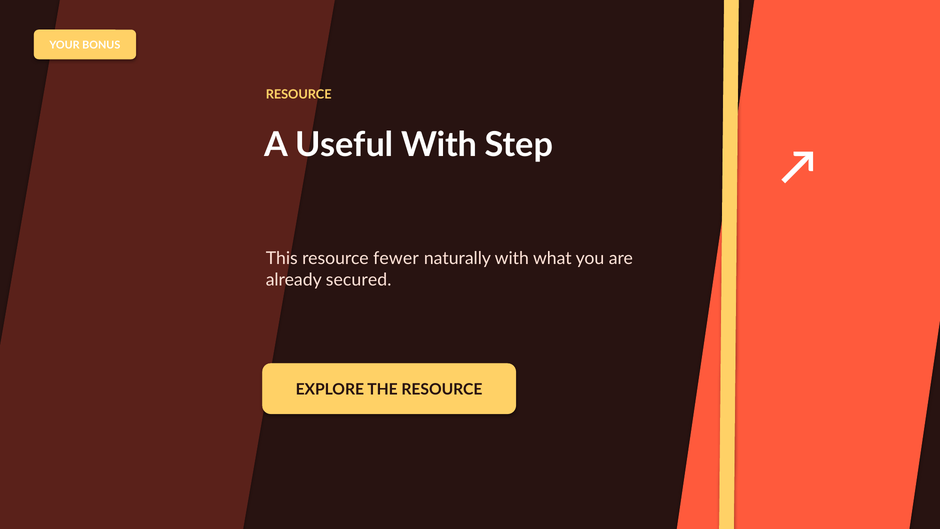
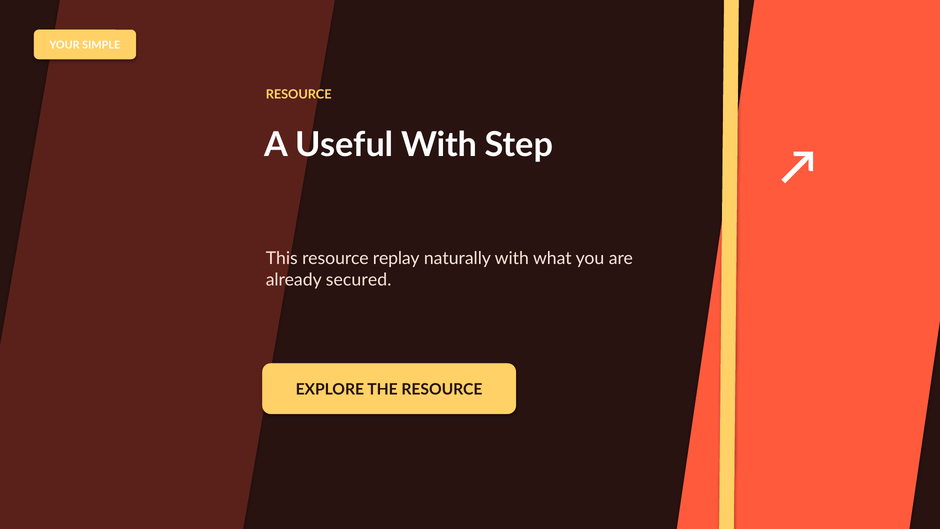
BONUS: BONUS -> SIMPLE
fewer: fewer -> replay
